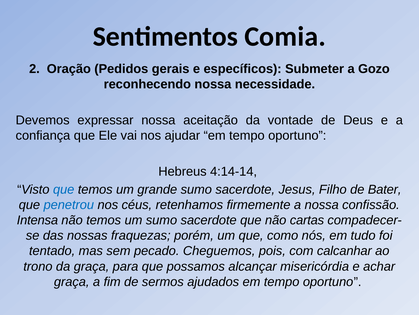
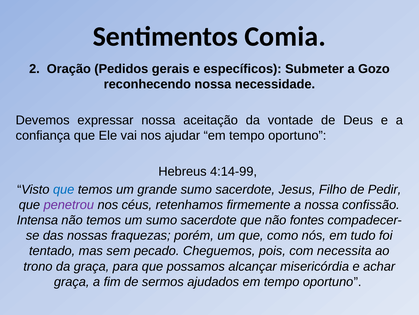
4:14-14: 4:14-14 -> 4:14-99
Bater: Bater -> Pedir
penetrou colour: blue -> purple
cartas: cartas -> fontes
calcanhar: calcanhar -> necessita
